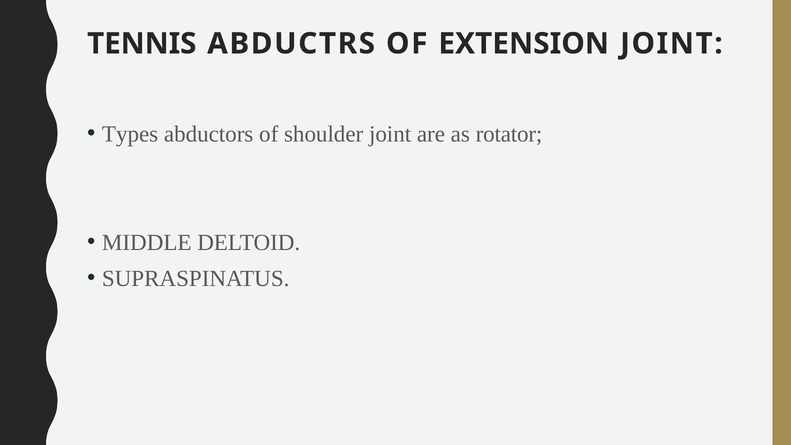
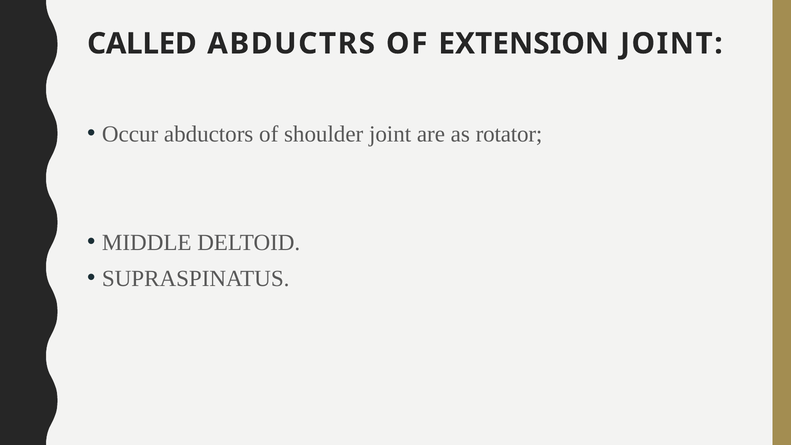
TENNIS: TENNIS -> CALLED
Types: Types -> Occur
